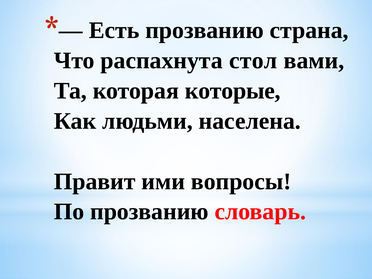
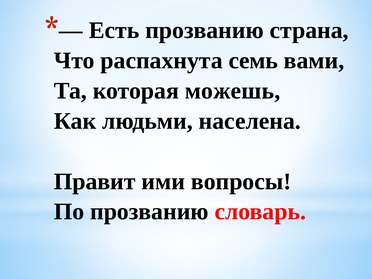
стол: стол -> семь
которые: которые -> можешь
